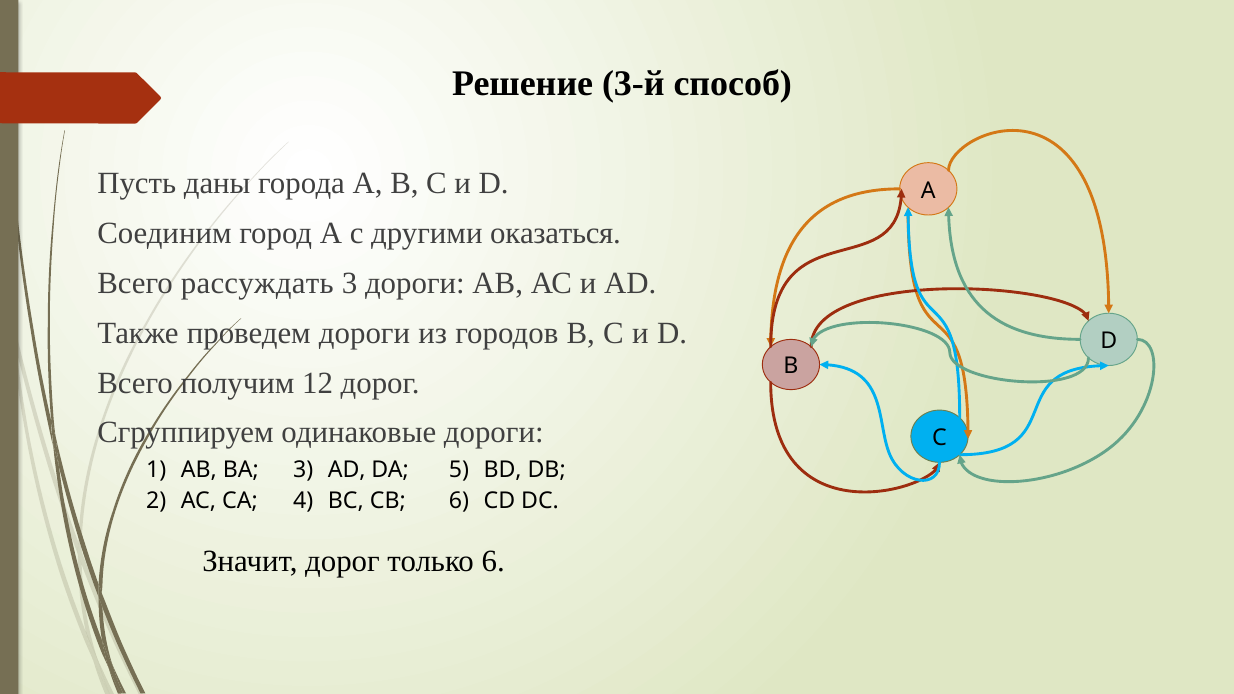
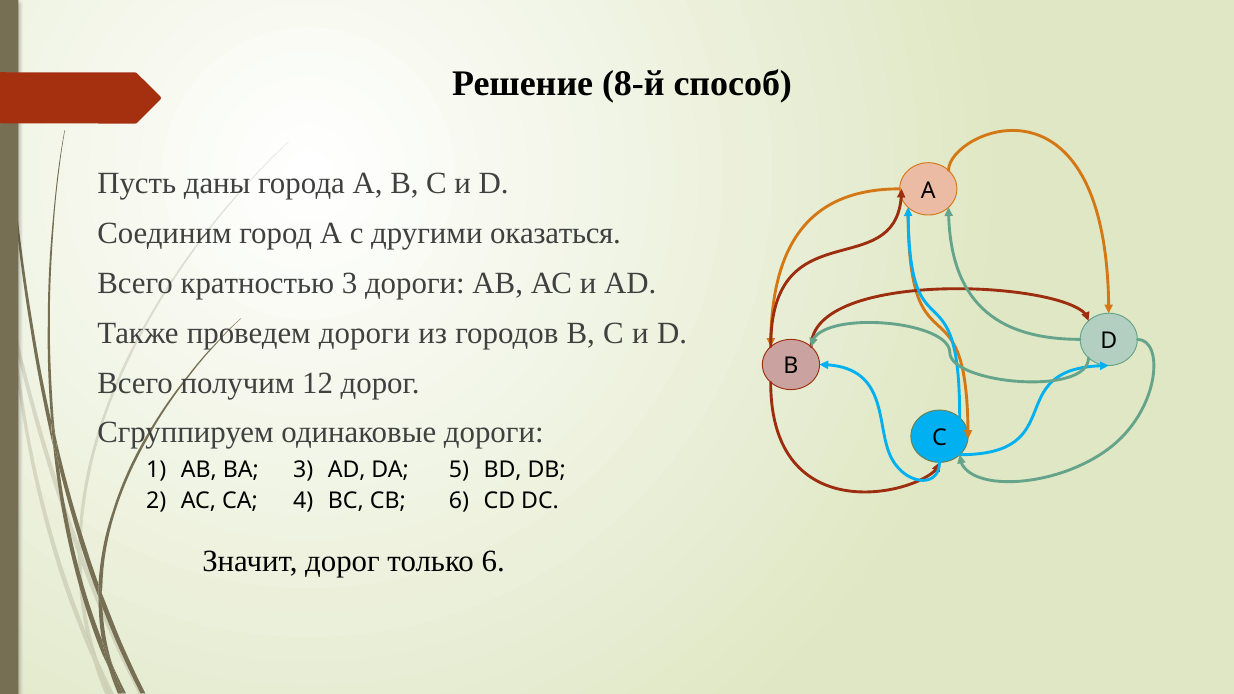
3-й: 3-й -> 8-й
рассуждать: рассуждать -> кратностью
